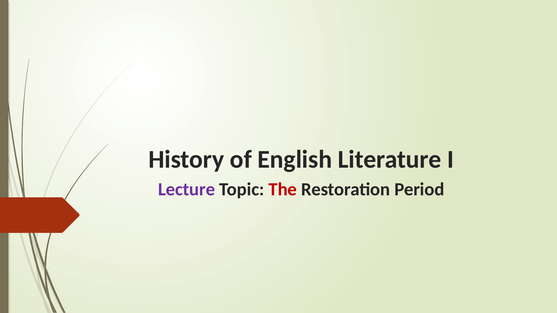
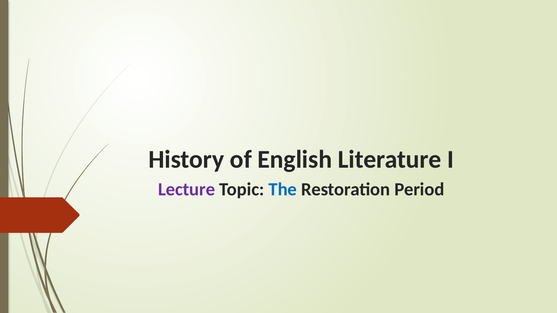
The colour: red -> blue
